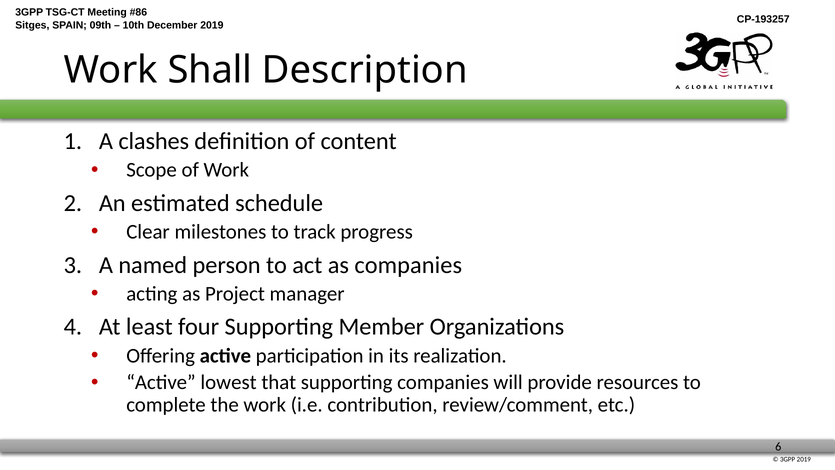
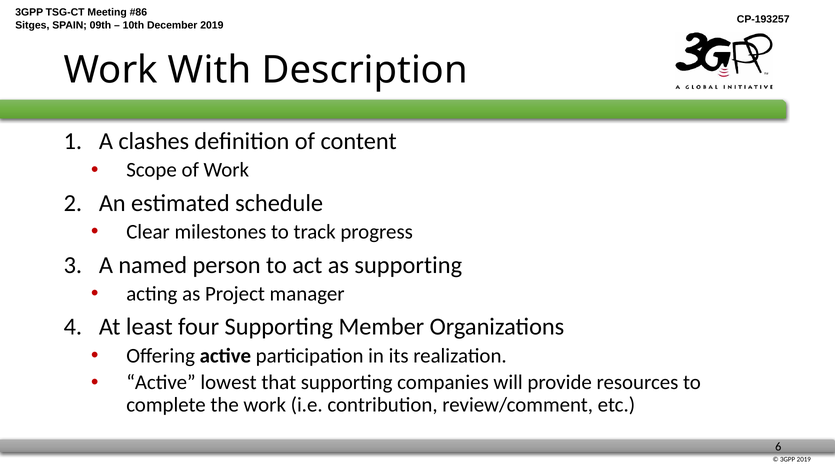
Shall: Shall -> With
as companies: companies -> supporting
